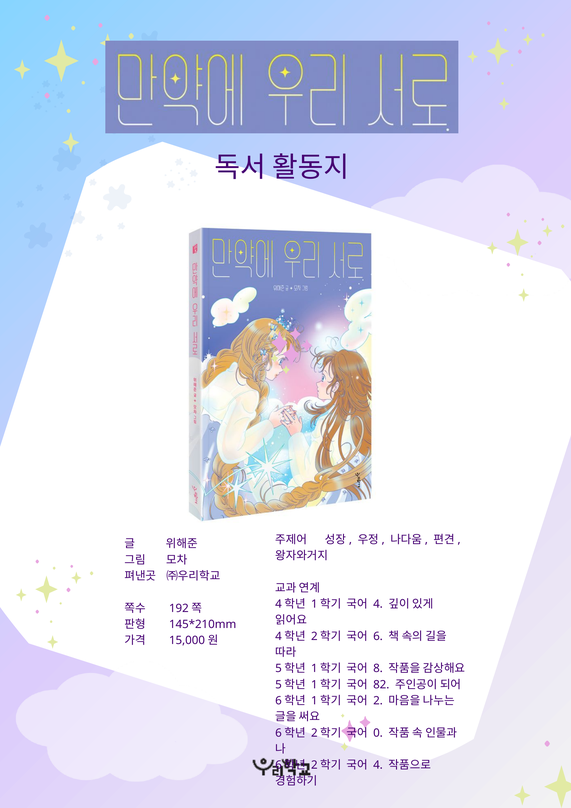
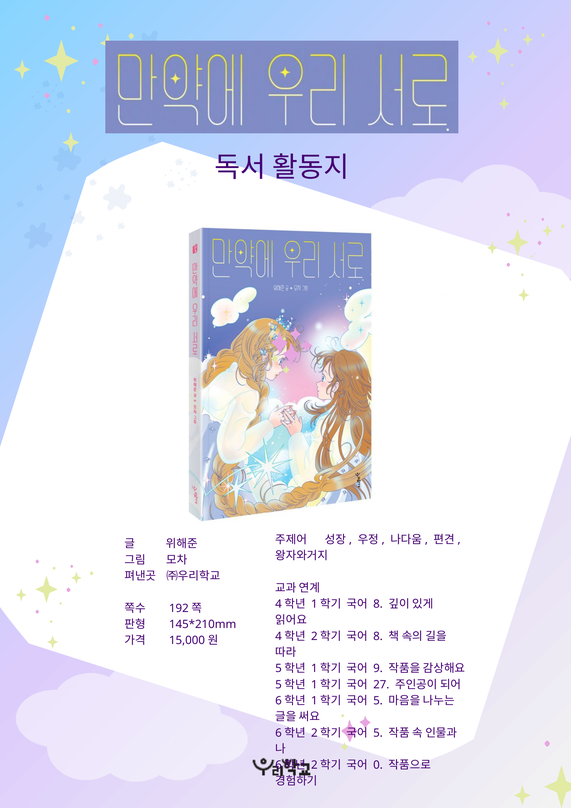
4 at (378, 604): 4 -> 8
6 at (378, 636): 6 -> 8
8: 8 -> 9
82: 82 -> 27
2 at (378, 701): 2 -> 5
0 at (378, 733): 0 -> 5
4 at (378, 765): 4 -> 0
